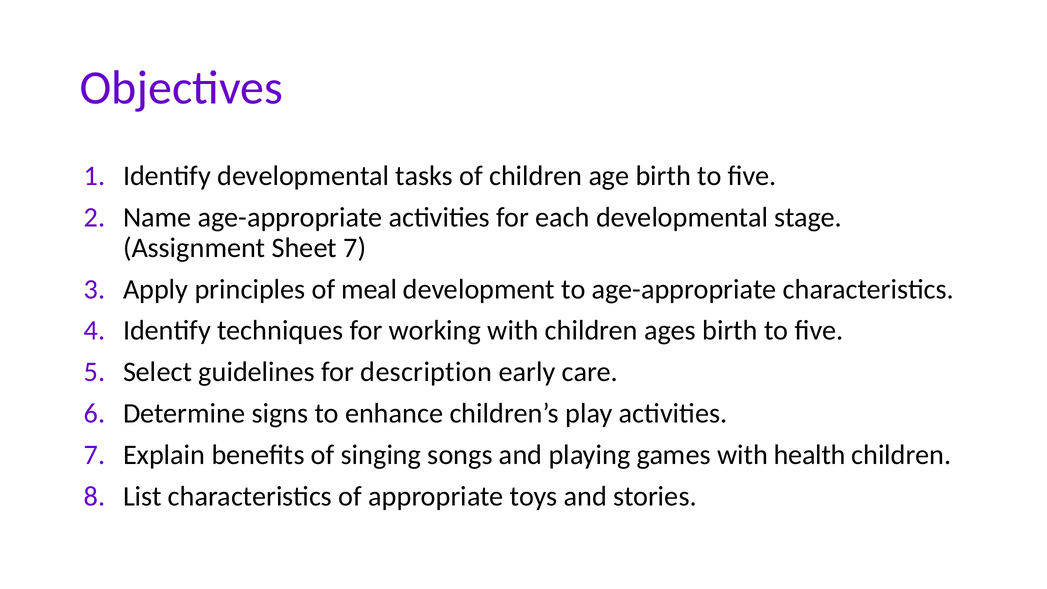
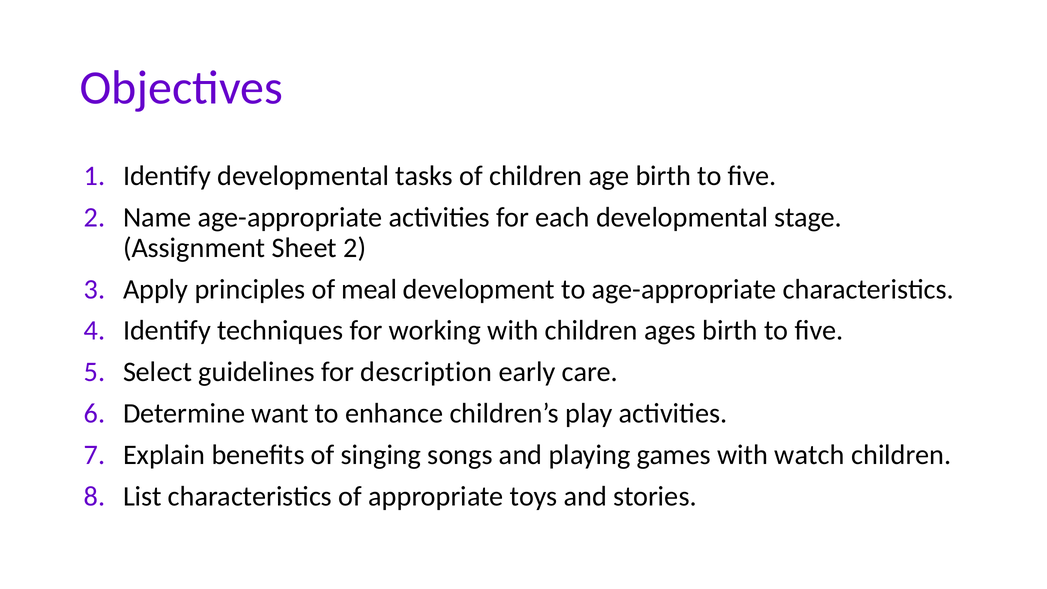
Sheet 7: 7 -> 2
signs: signs -> want
health: health -> watch
